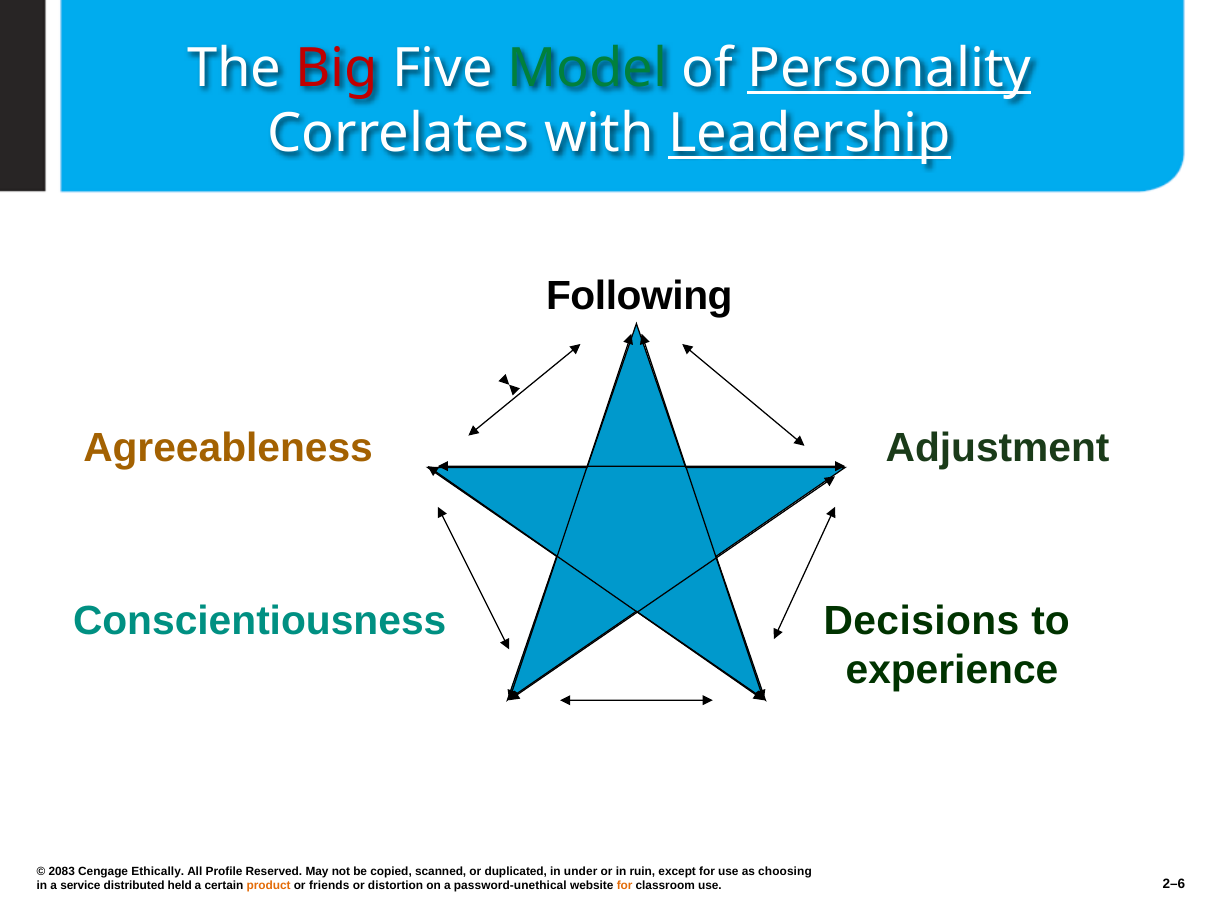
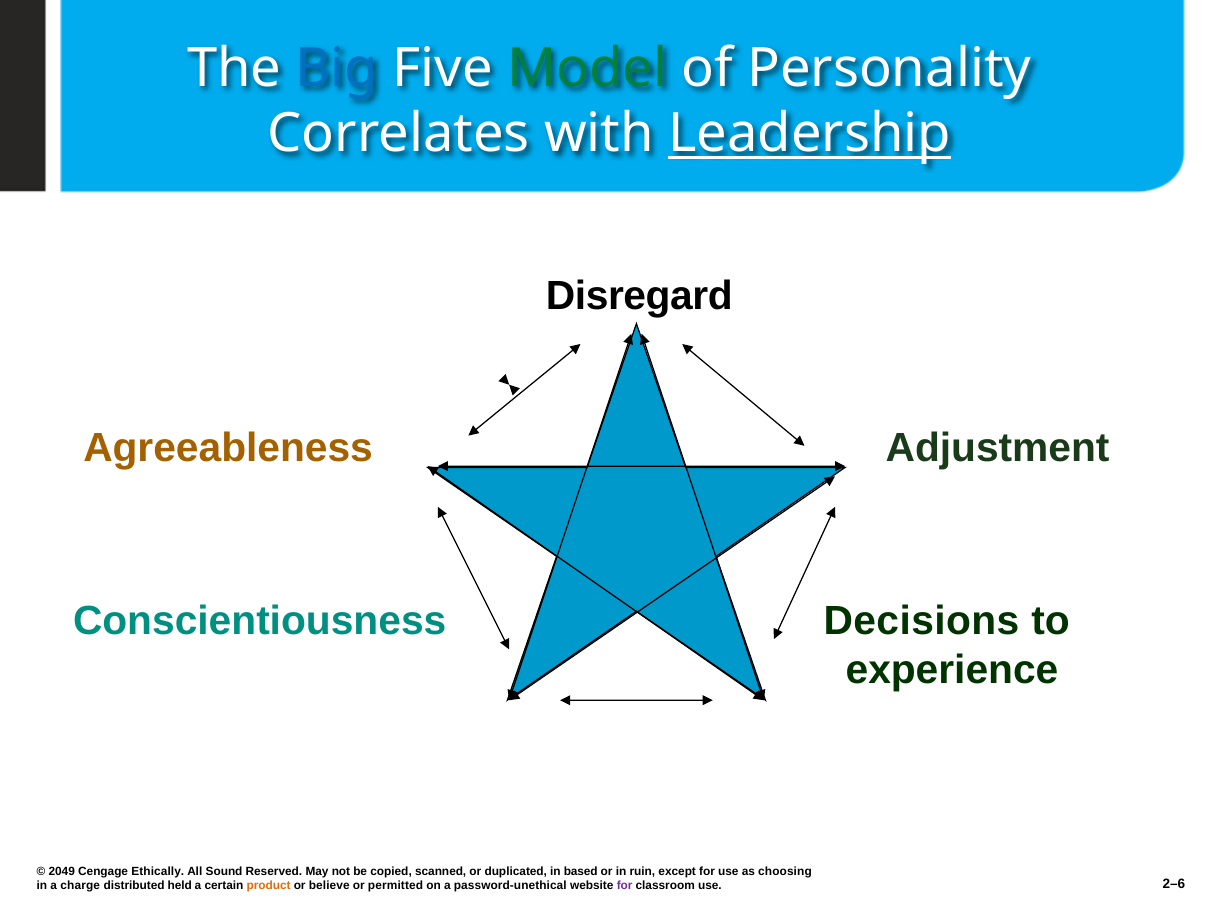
Big colour: red -> blue
Personality underline: present -> none
Following: Following -> Disregard
2083: 2083 -> 2049
Profile: Profile -> Sound
under: under -> based
service: service -> charge
friends: friends -> believe
distortion: distortion -> permitted
for at (625, 886) colour: orange -> purple
